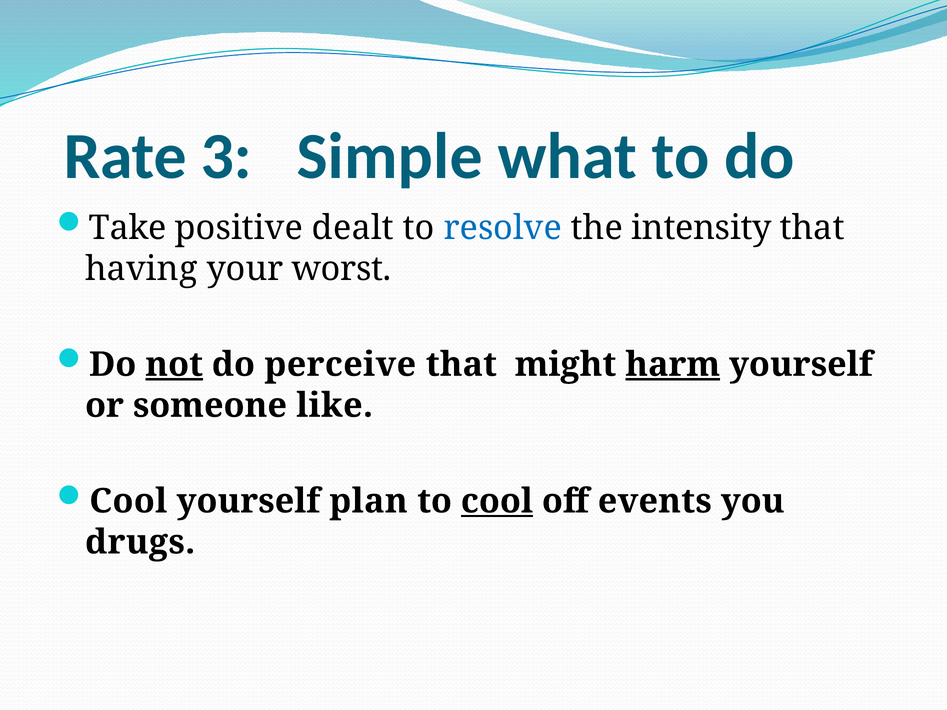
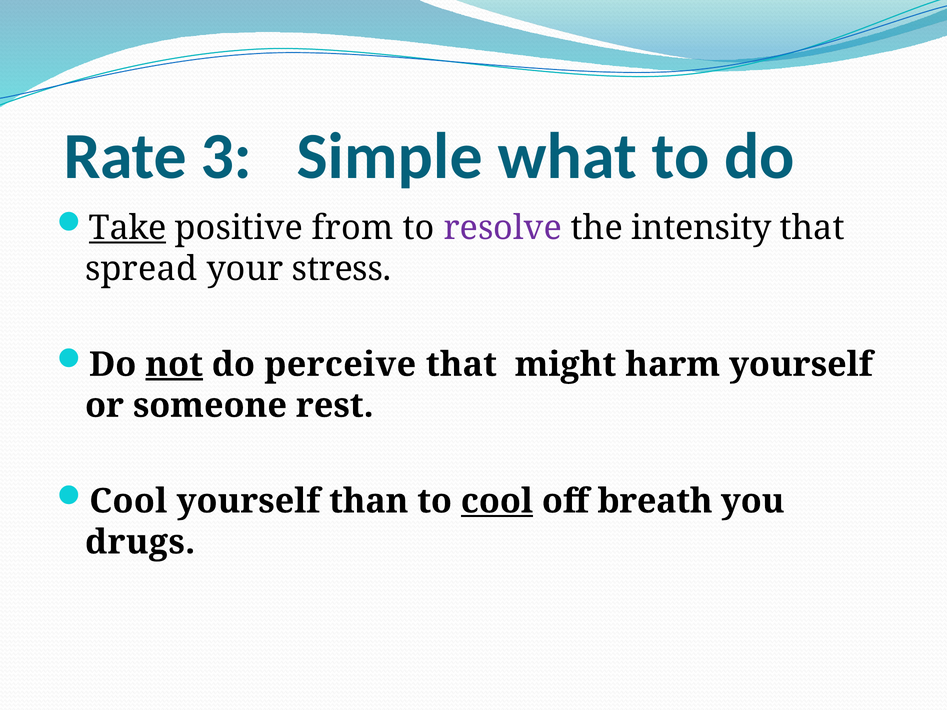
Take underline: none -> present
dealt: dealt -> from
resolve colour: blue -> purple
having: having -> spread
worst: worst -> stress
harm underline: present -> none
like: like -> rest
plan: plan -> than
events: events -> breath
